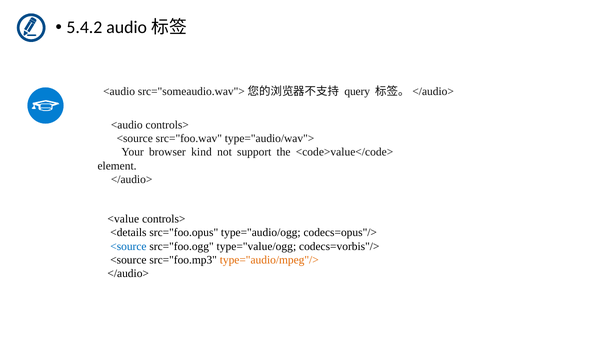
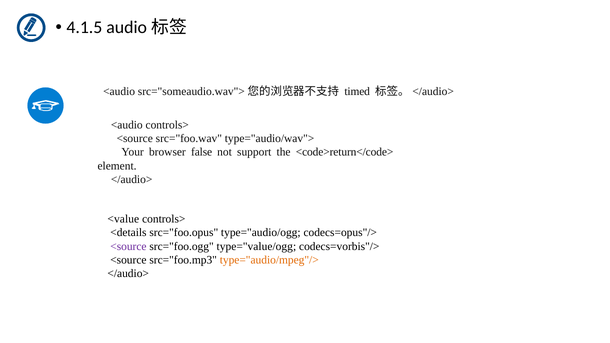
5.4.2: 5.4.2 -> 4.1.5
query: query -> timed
kind: kind -> false
<code>value</code>: <code>value</code> -> <code>return</code>
<source at (128, 246) colour: blue -> purple
